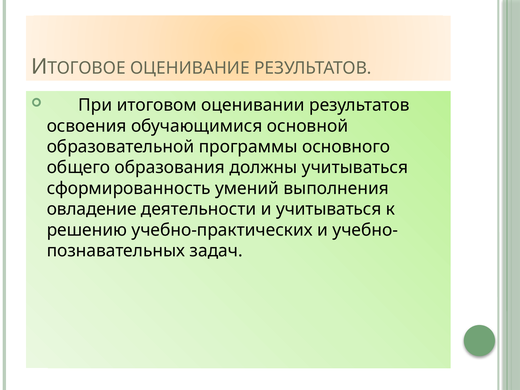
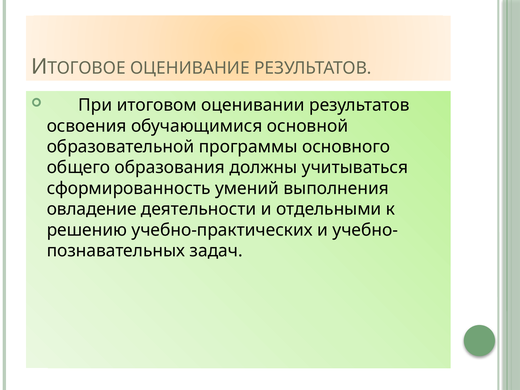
и учитываться: учитываться -> отдельными
